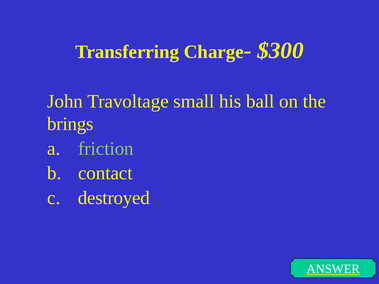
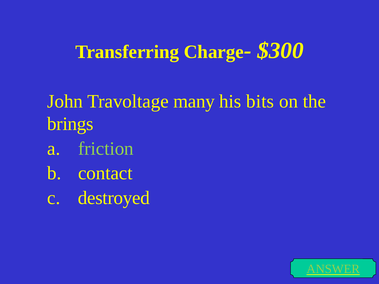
small: small -> many
ball: ball -> bits
ANSWER colour: white -> light green
